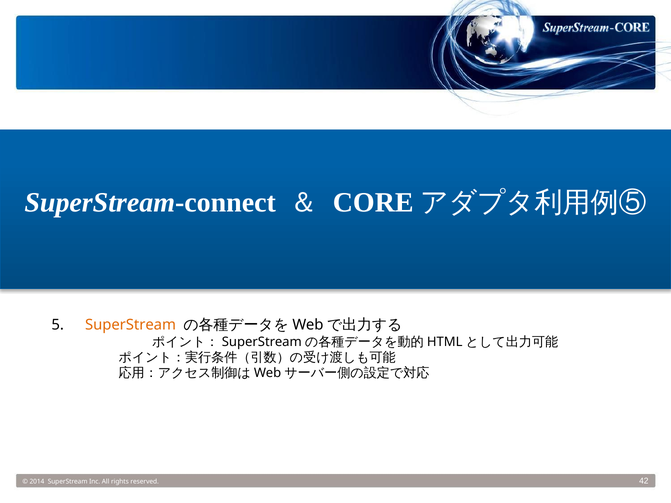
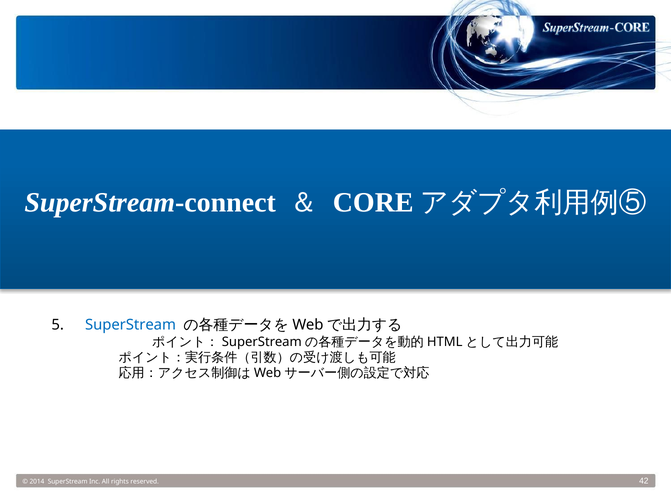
SuperStream at (130, 325) colour: orange -> blue
